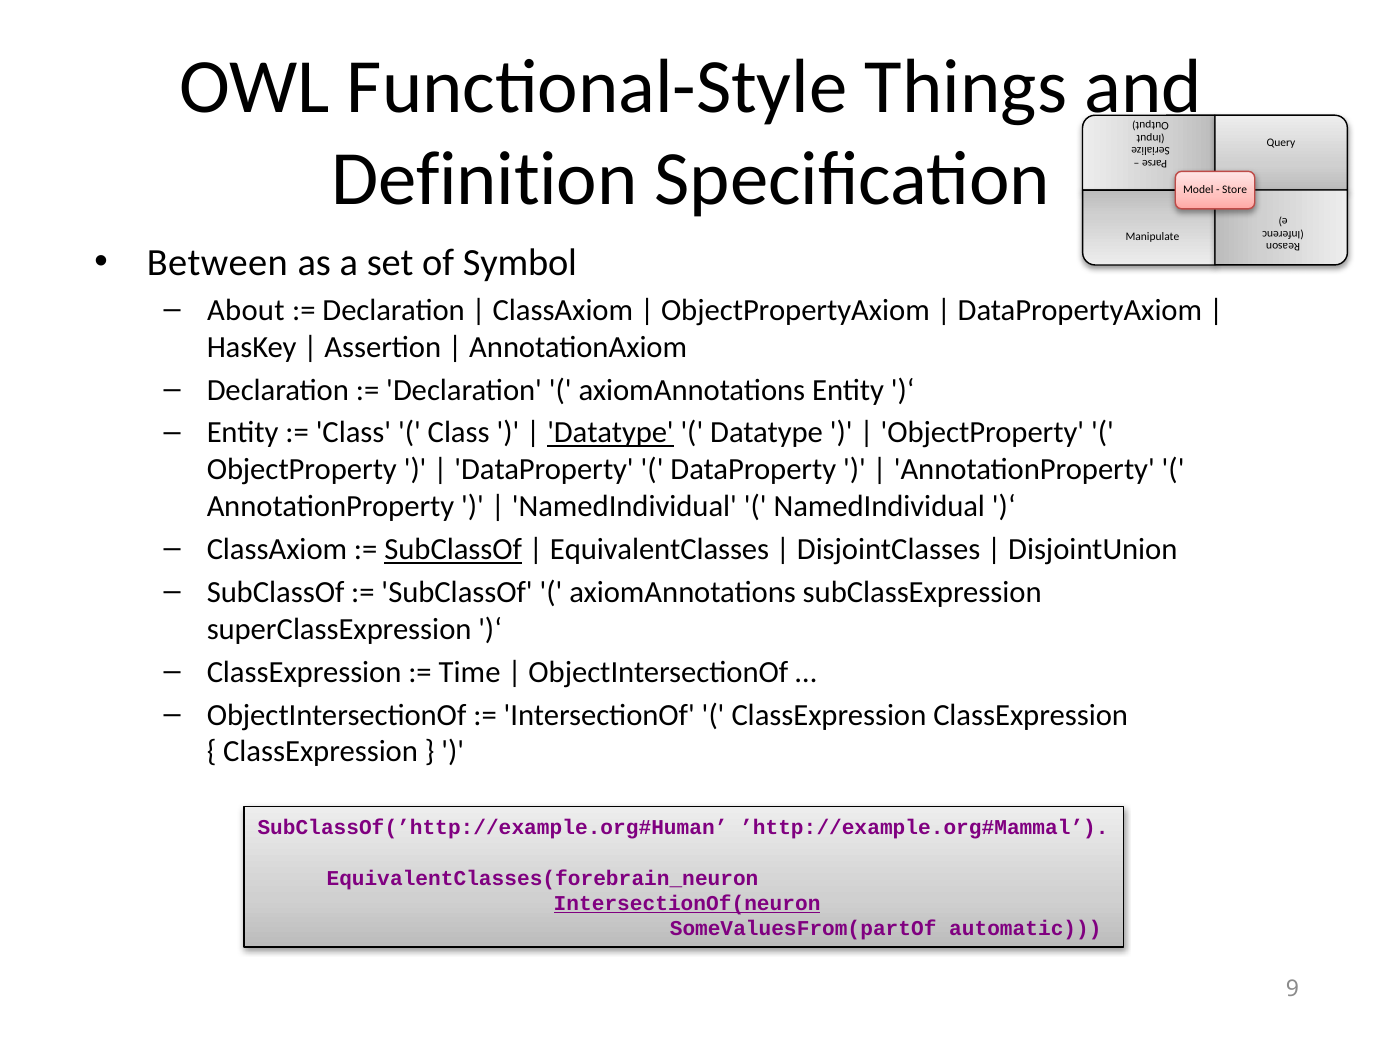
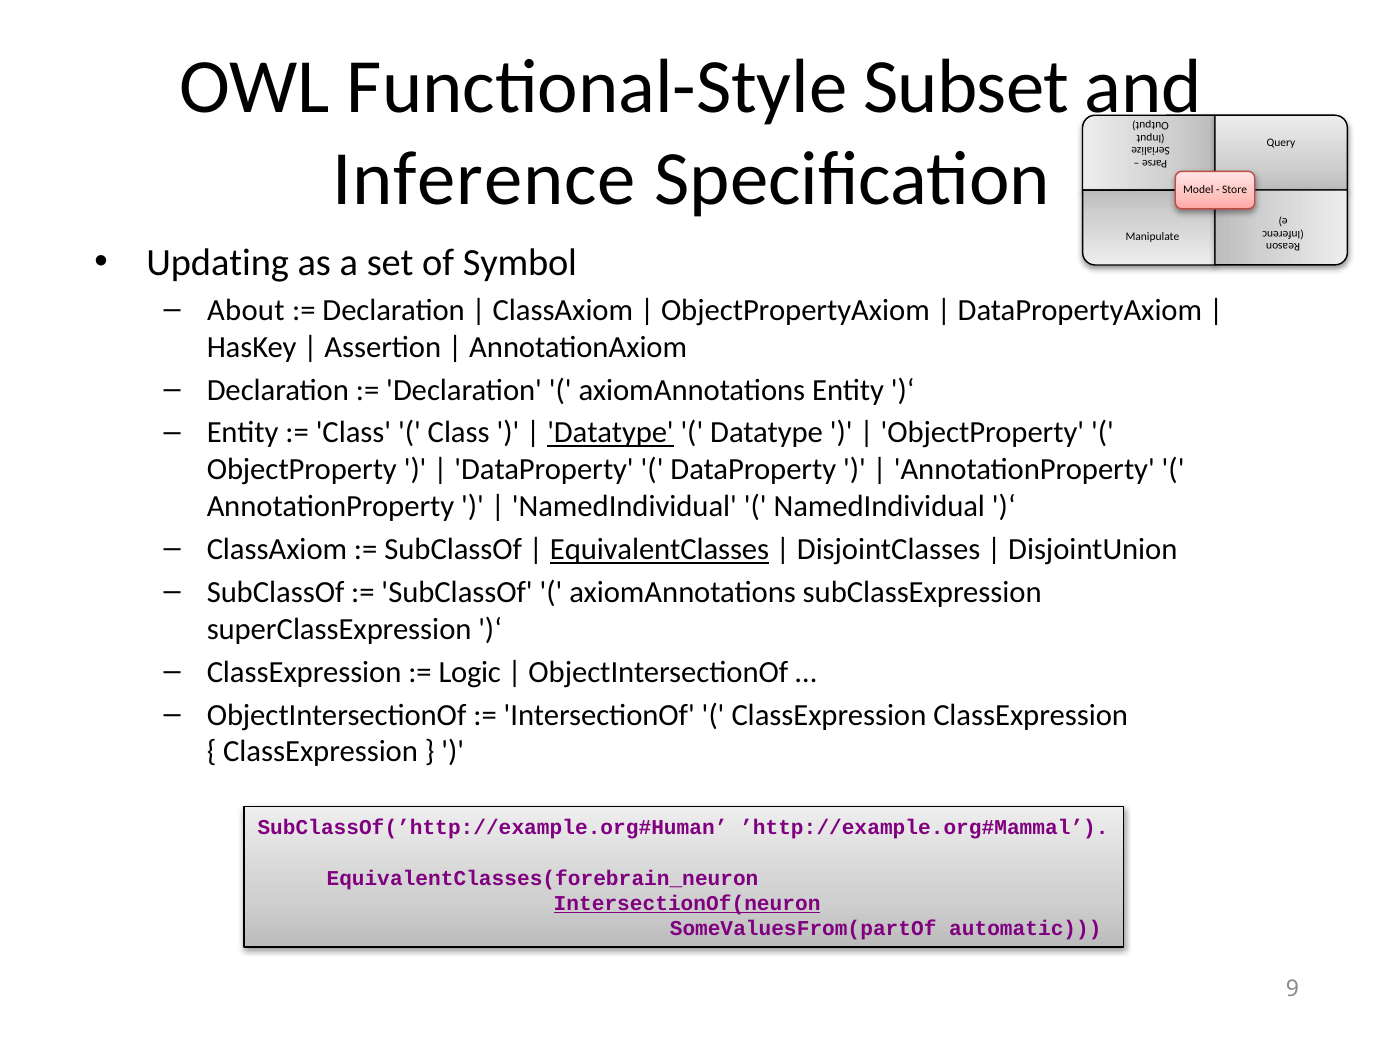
Things: Things -> Subset
Definition: Definition -> Inference
Between: Between -> Updating
SubClassOf at (453, 549) underline: present -> none
EquivalentClasses underline: none -> present
Time: Time -> Logic
